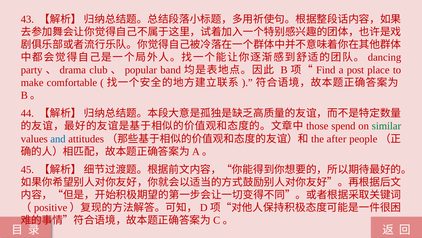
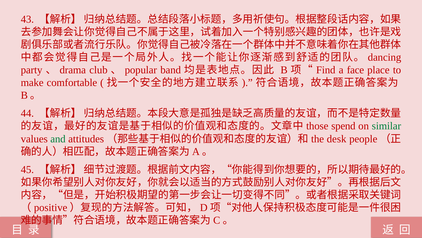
post: post -> face
and colour: blue -> green
after: after -> desk
